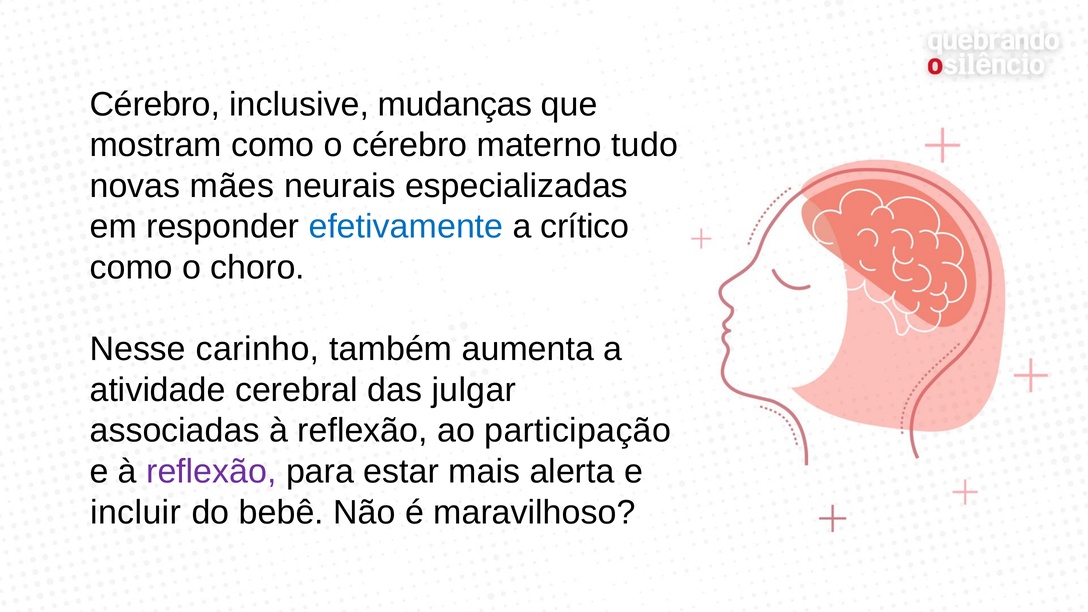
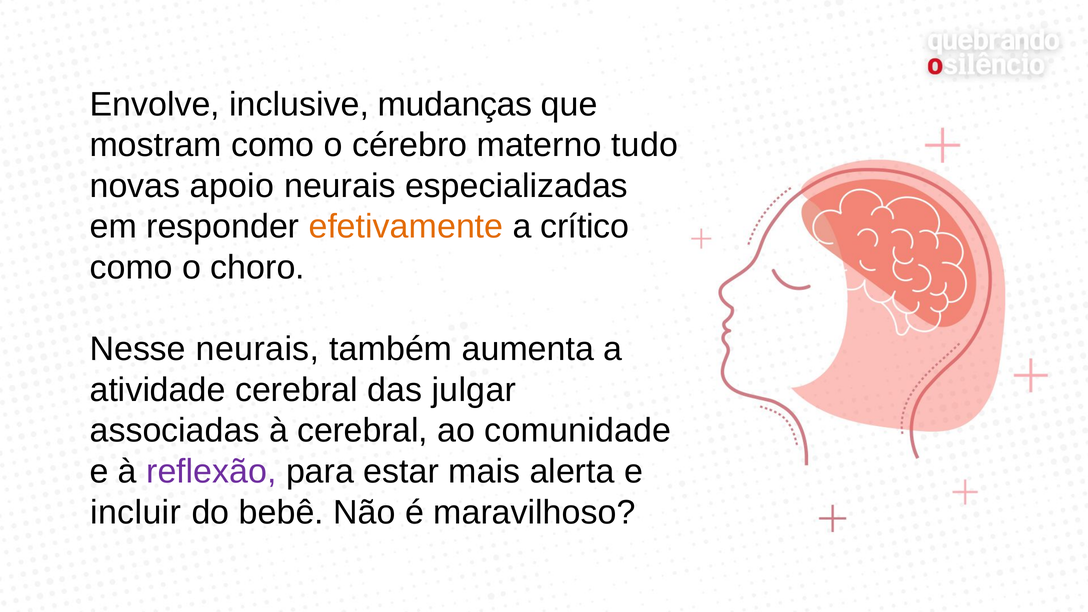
Cérebro at (155, 104): Cérebro -> Envolve
mães: mães -> apoio
efetivamente colour: blue -> orange
Nesse carinho: carinho -> neurais
associadas à reflexão: reflexão -> cerebral
participação: participação -> comunidade
